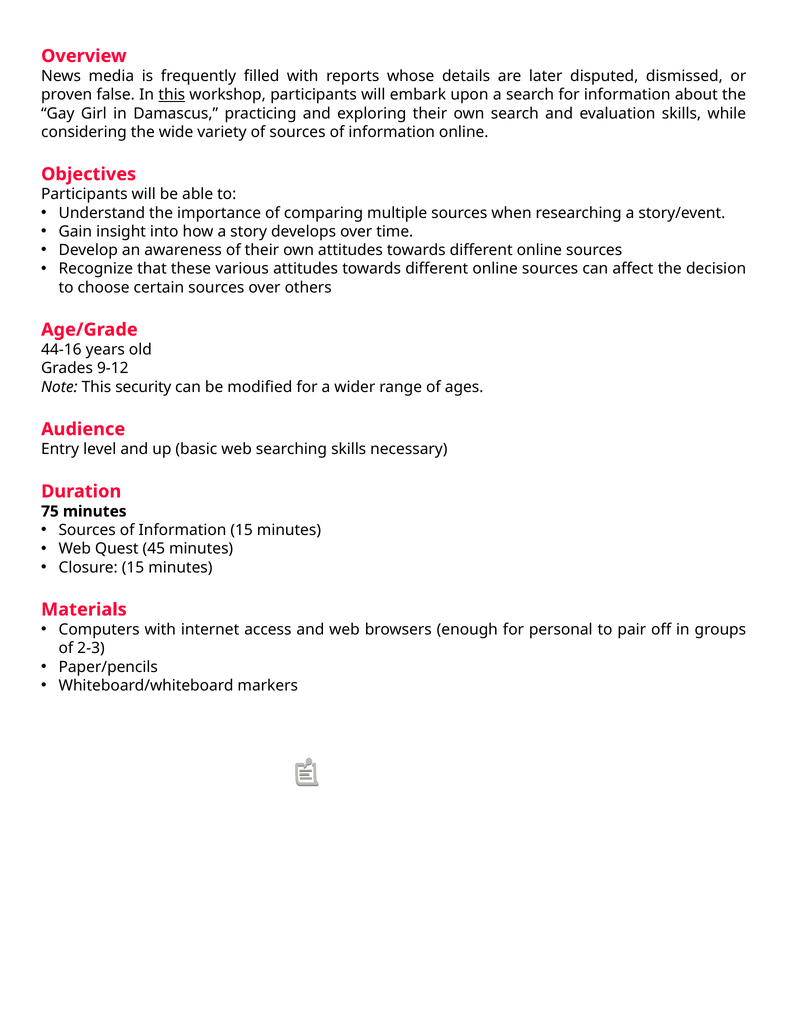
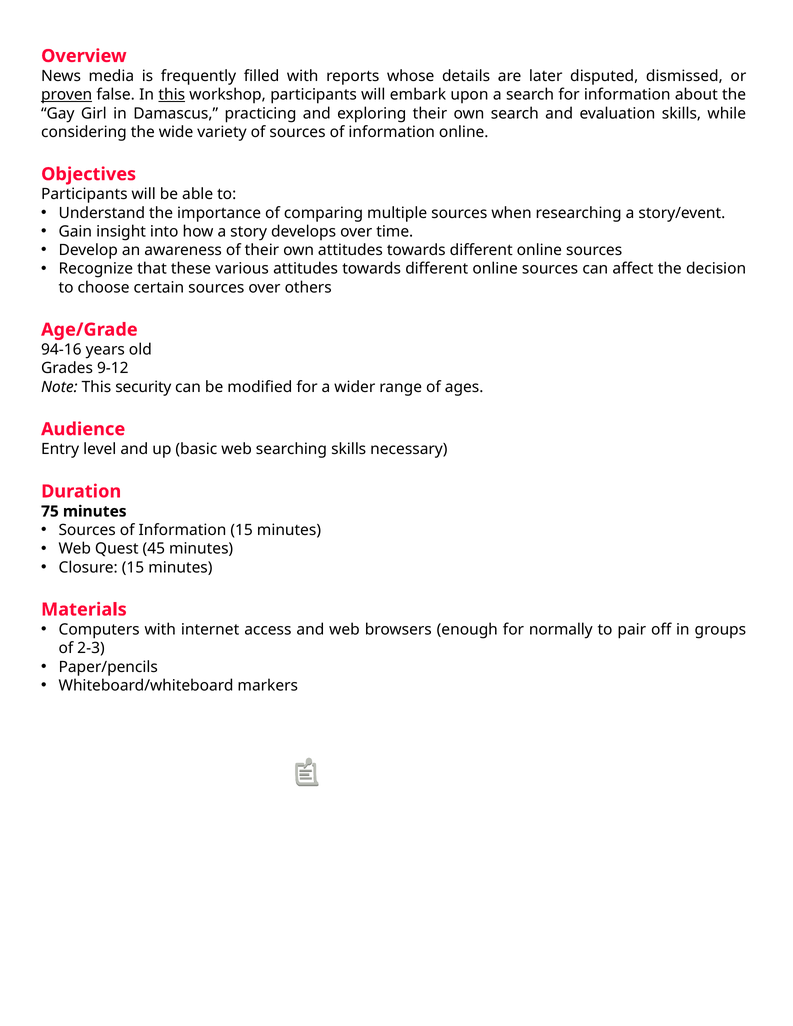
proven underline: none -> present
44-16: 44-16 -> 94-16
personal: personal -> normally
